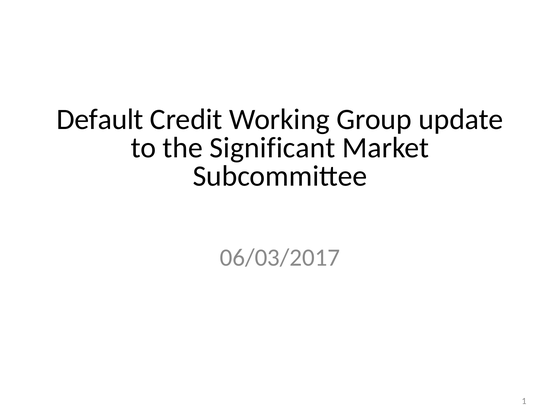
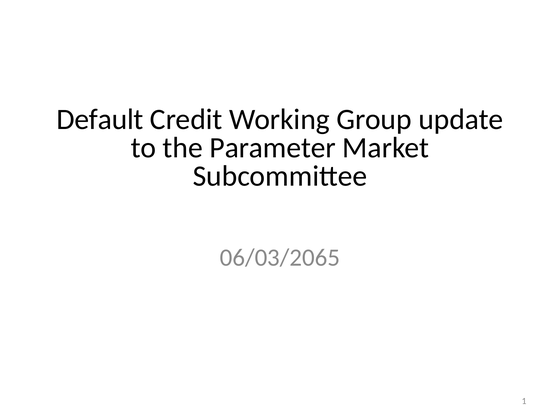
Significant: Significant -> Parameter
06/03/2017: 06/03/2017 -> 06/03/2065
